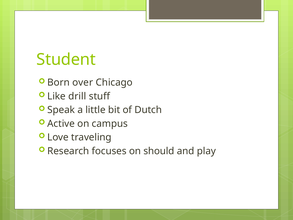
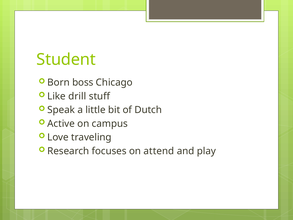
over: over -> boss
should: should -> attend
